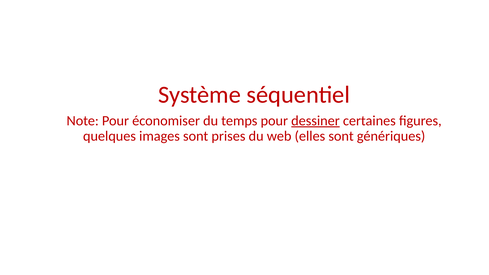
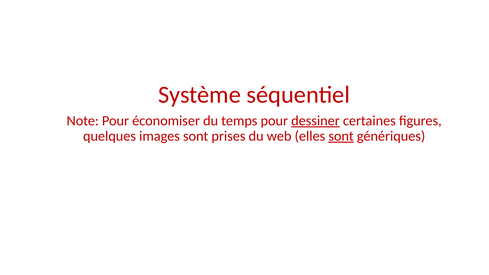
sont at (341, 136) underline: none -> present
